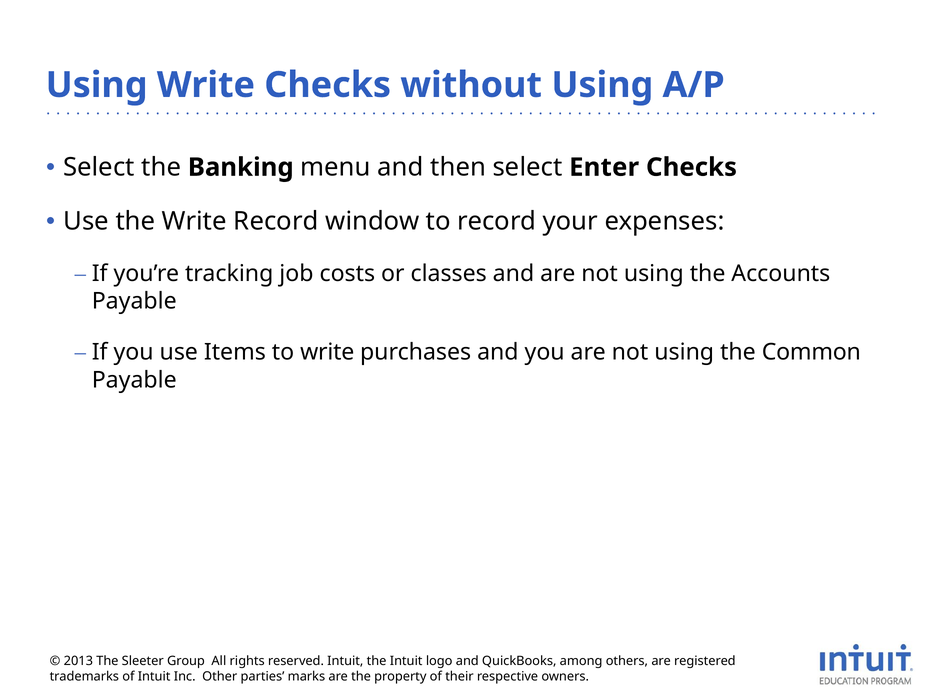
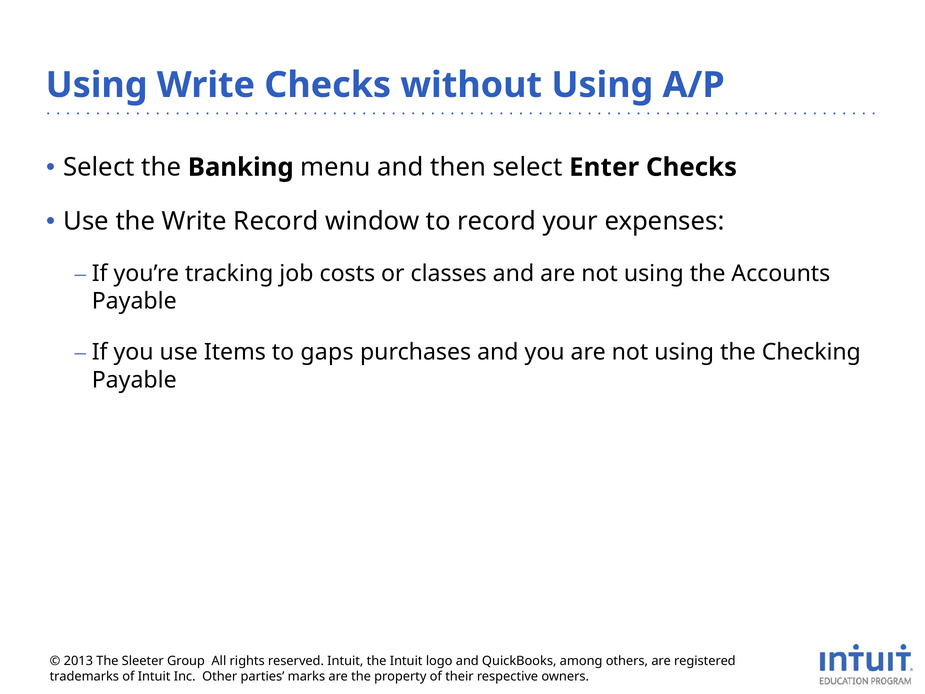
to write: write -> gaps
Common: Common -> Checking
